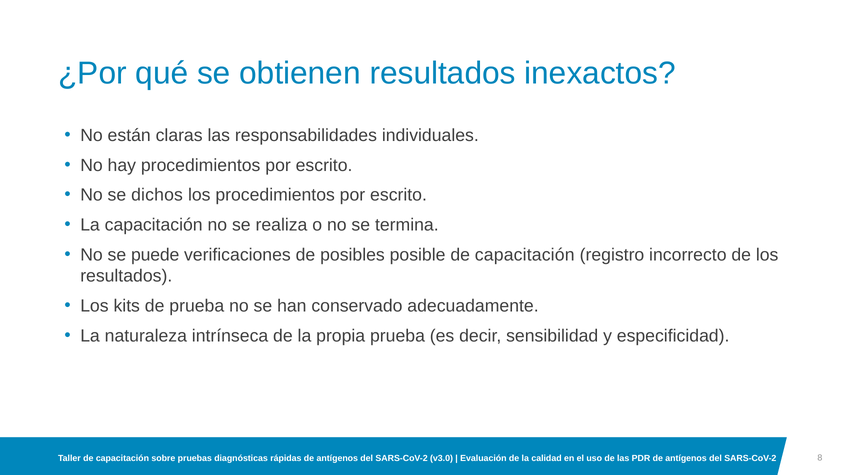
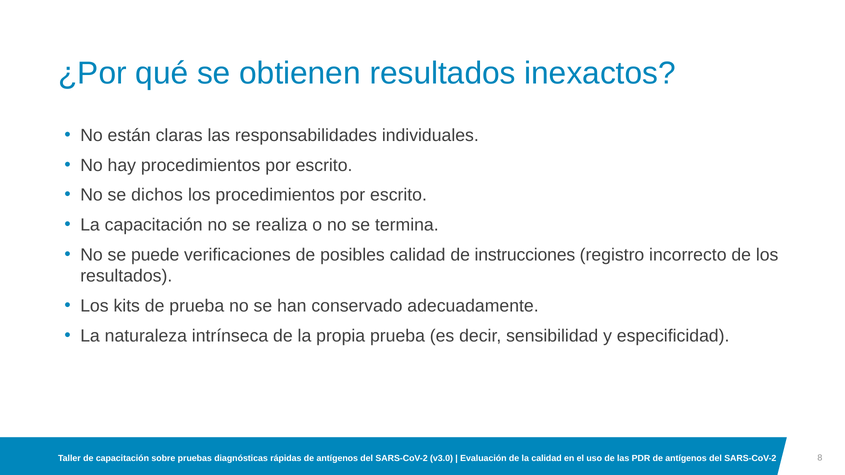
posibles posible: posible -> calidad
capacitación at (525, 255): capacitación -> instrucciones
